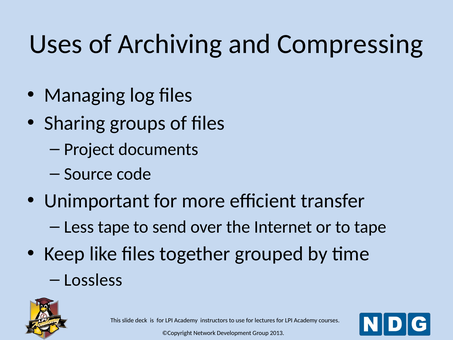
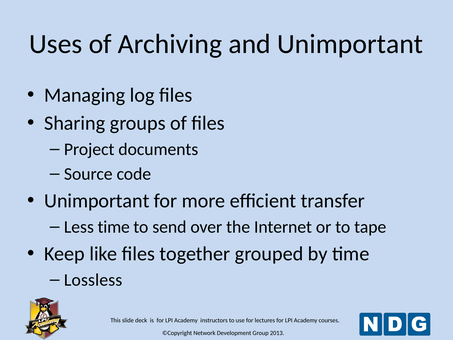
and Compressing: Compressing -> Unimportant
Less tape: tape -> time
